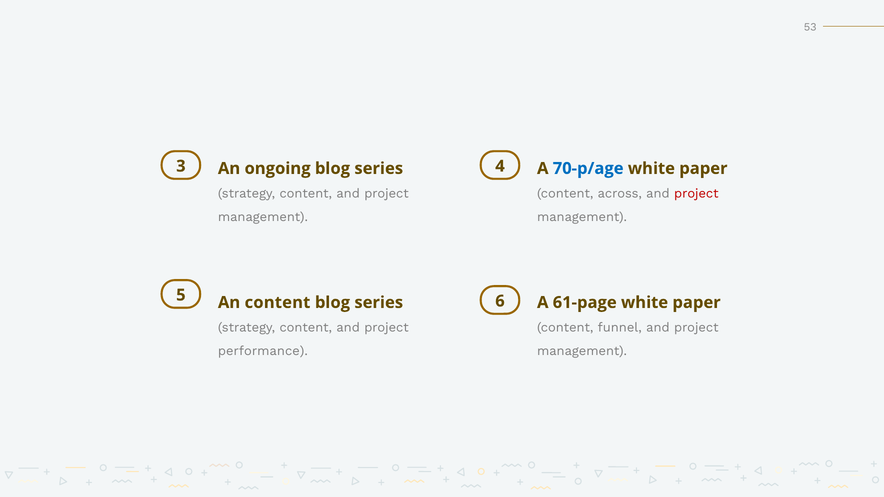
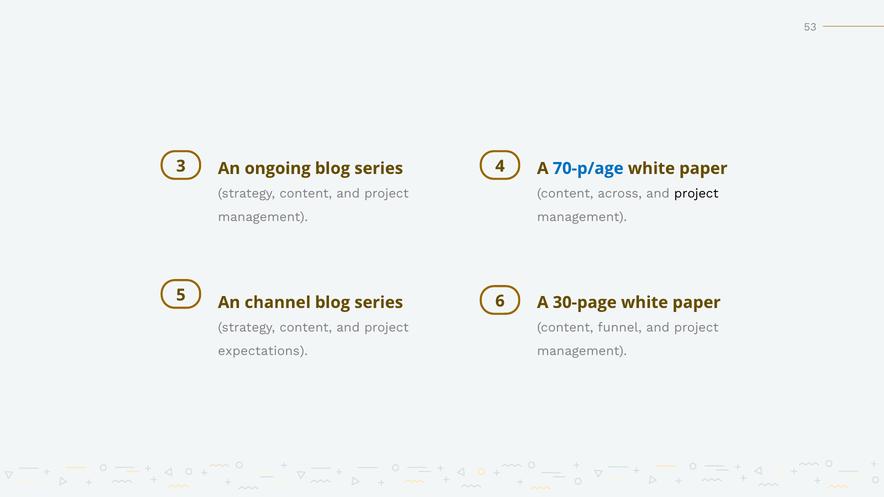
project at (696, 194) colour: red -> black
An content: content -> channel
61-page: 61-page -> 30-page
performance: performance -> expectations
